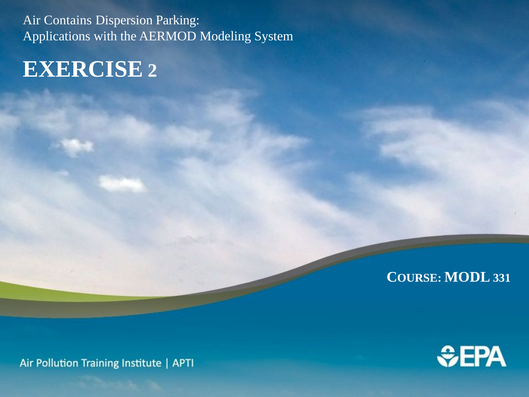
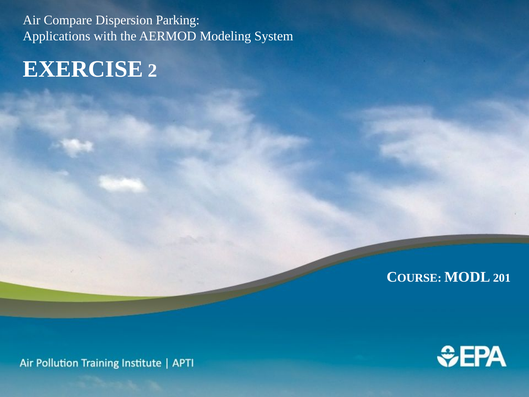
Contains: Contains -> Compare
331: 331 -> 201
